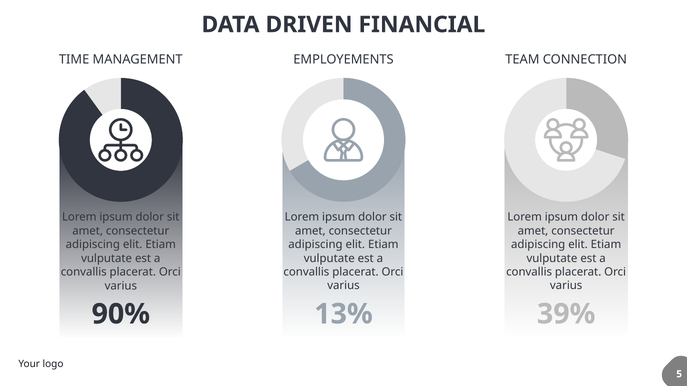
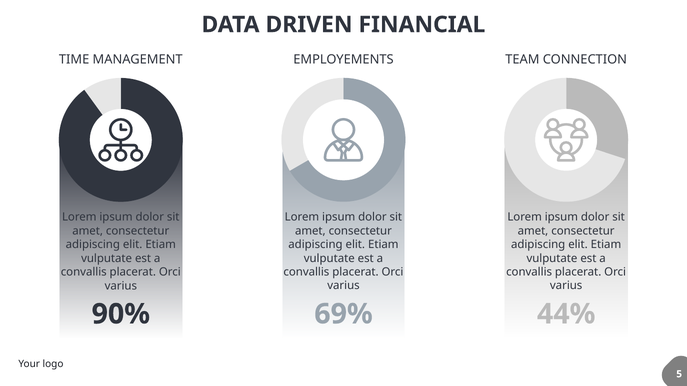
13%: 13% -> 69%
39%: 39% -> 44%
